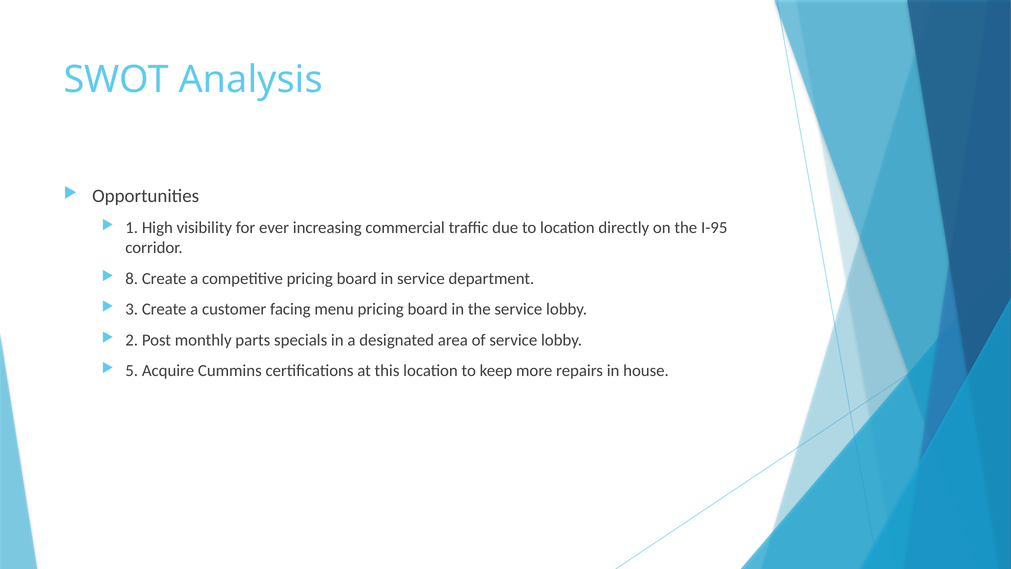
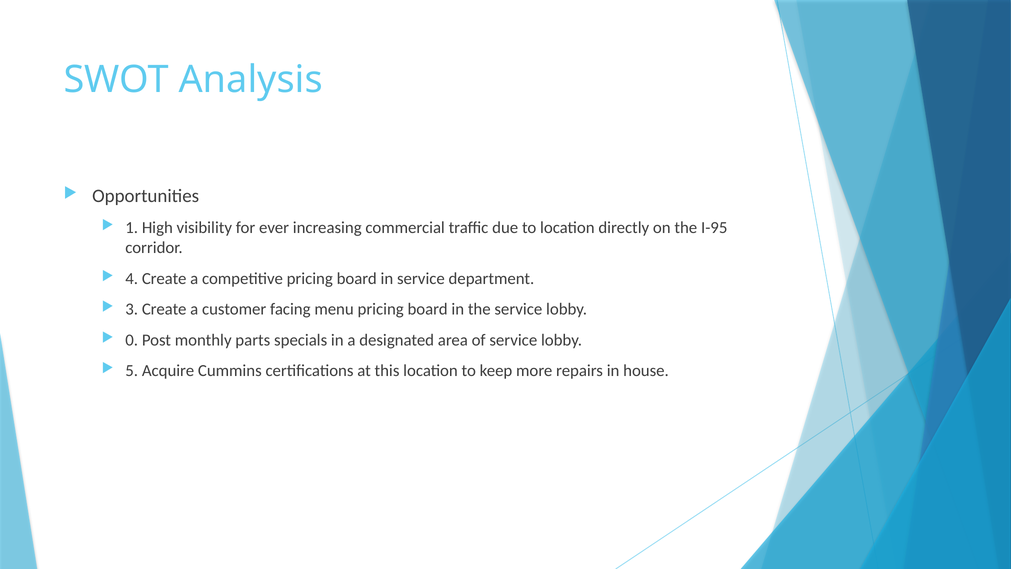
8: 8 -> 4
2: 2 -> 0
